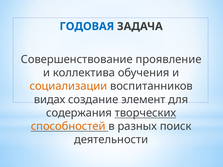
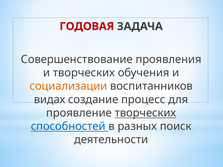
ГОДОВАЯ colour: blue -> red
проявление: проявление -> проявления
и коллектива: коллектива -> творческих
элемент: элемент -> процесс
содержания: содержания -> проявление
способностей colour: orange -> blue
